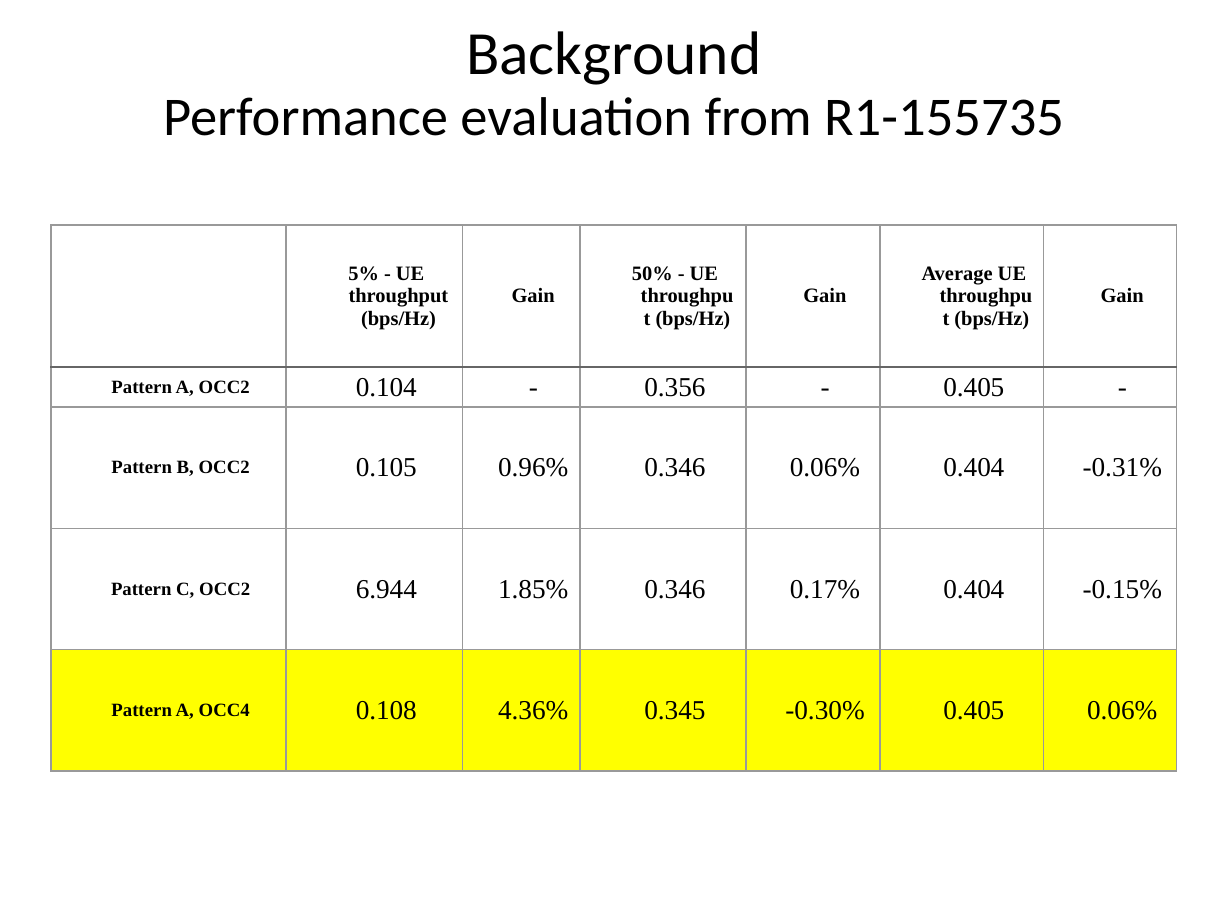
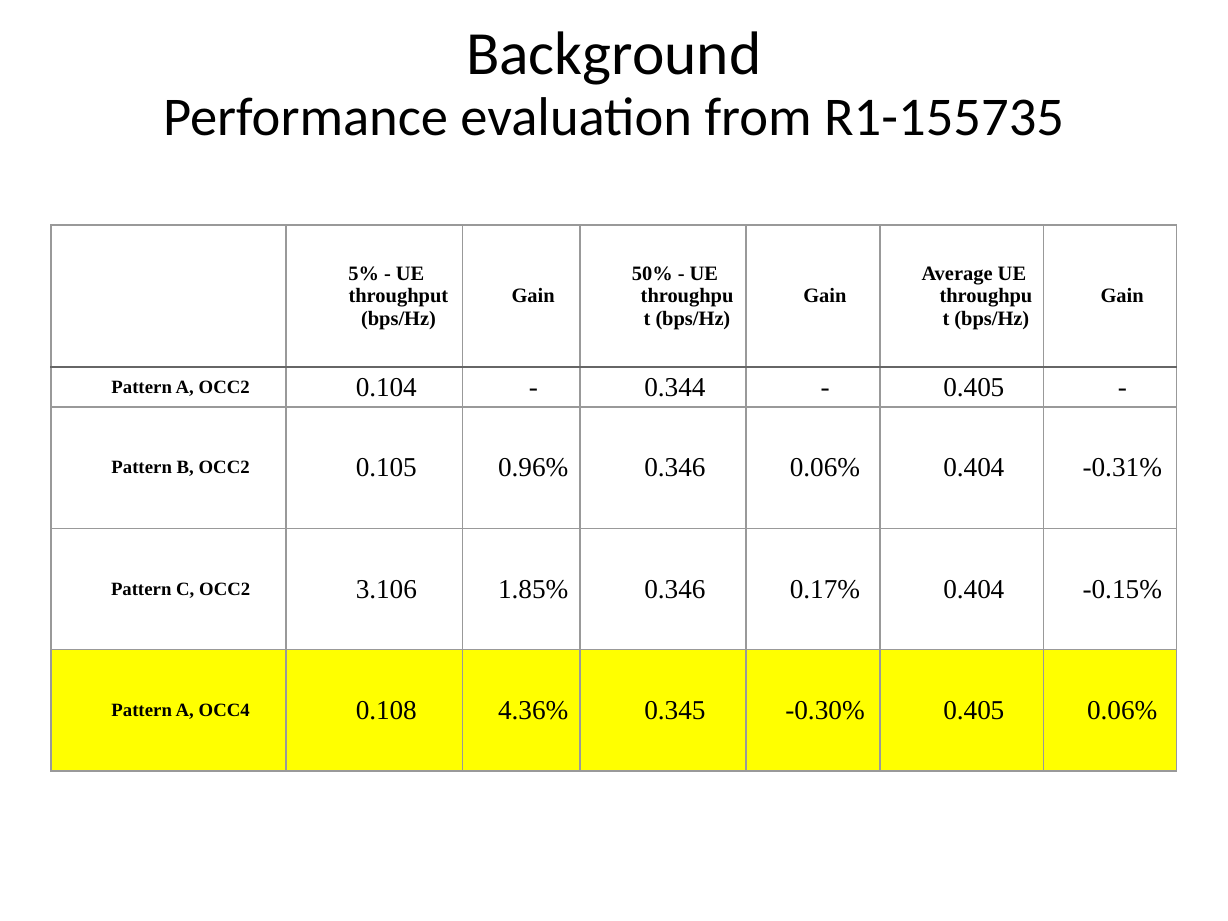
0.356: 0.356 -> 0.344
6.944: 6.944 -> 3.106
